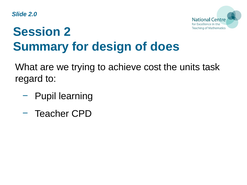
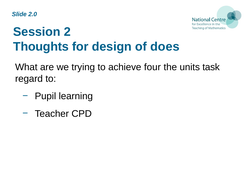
Summary: Summary -> Thoughts
cost: cost -> four
